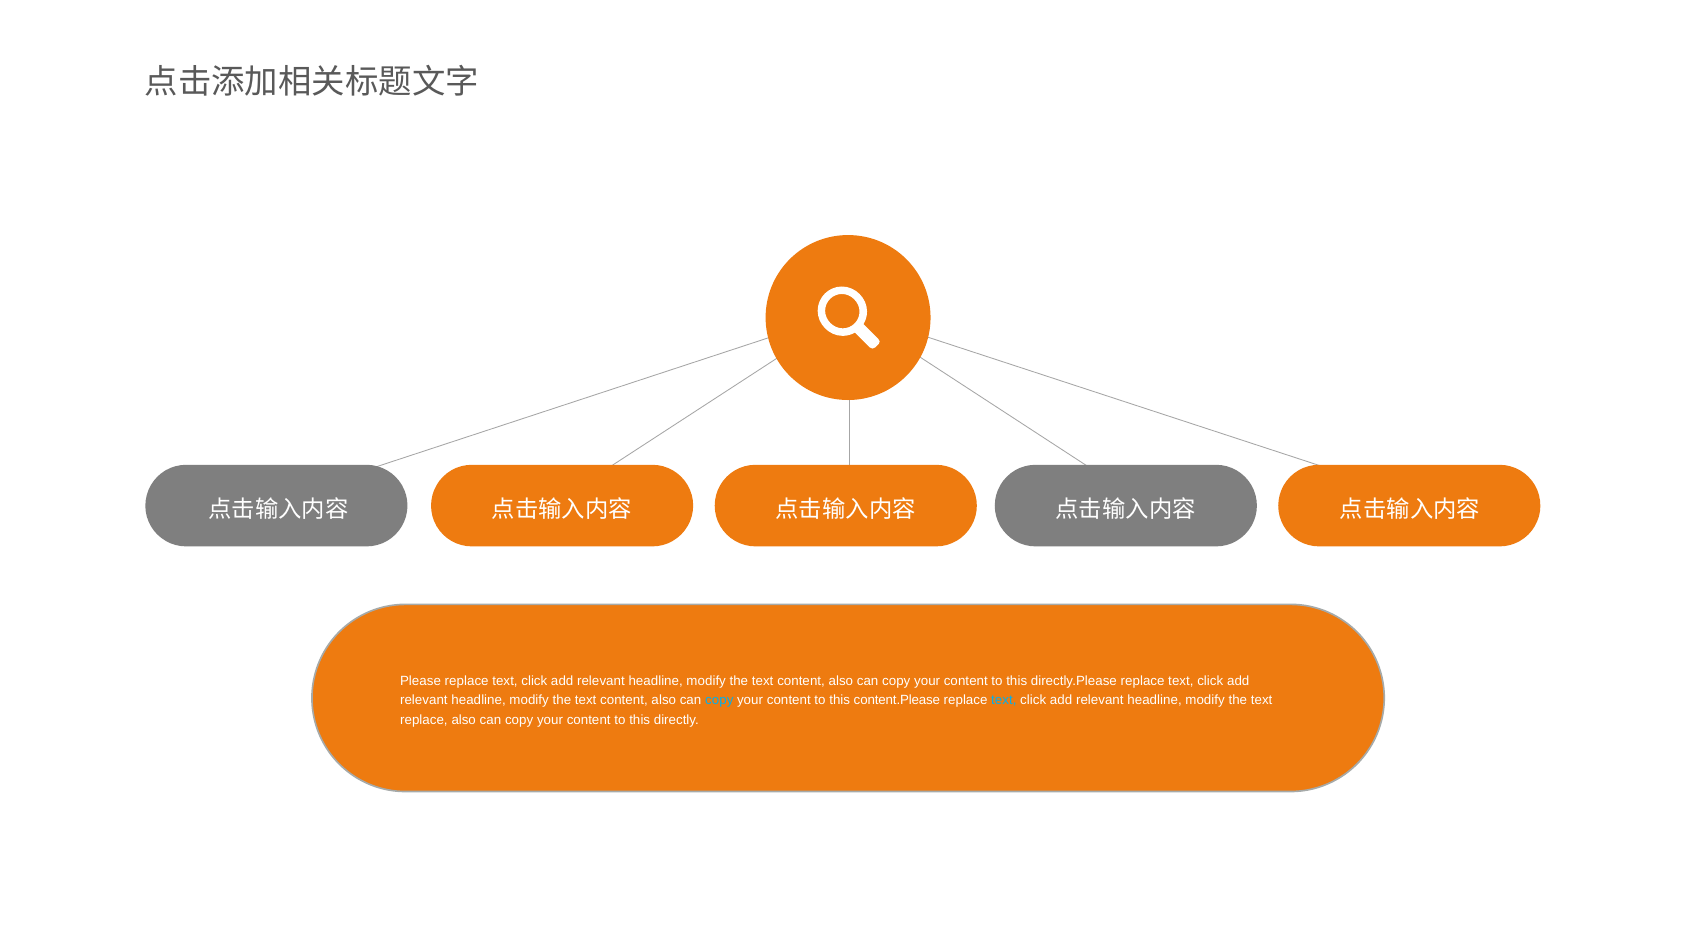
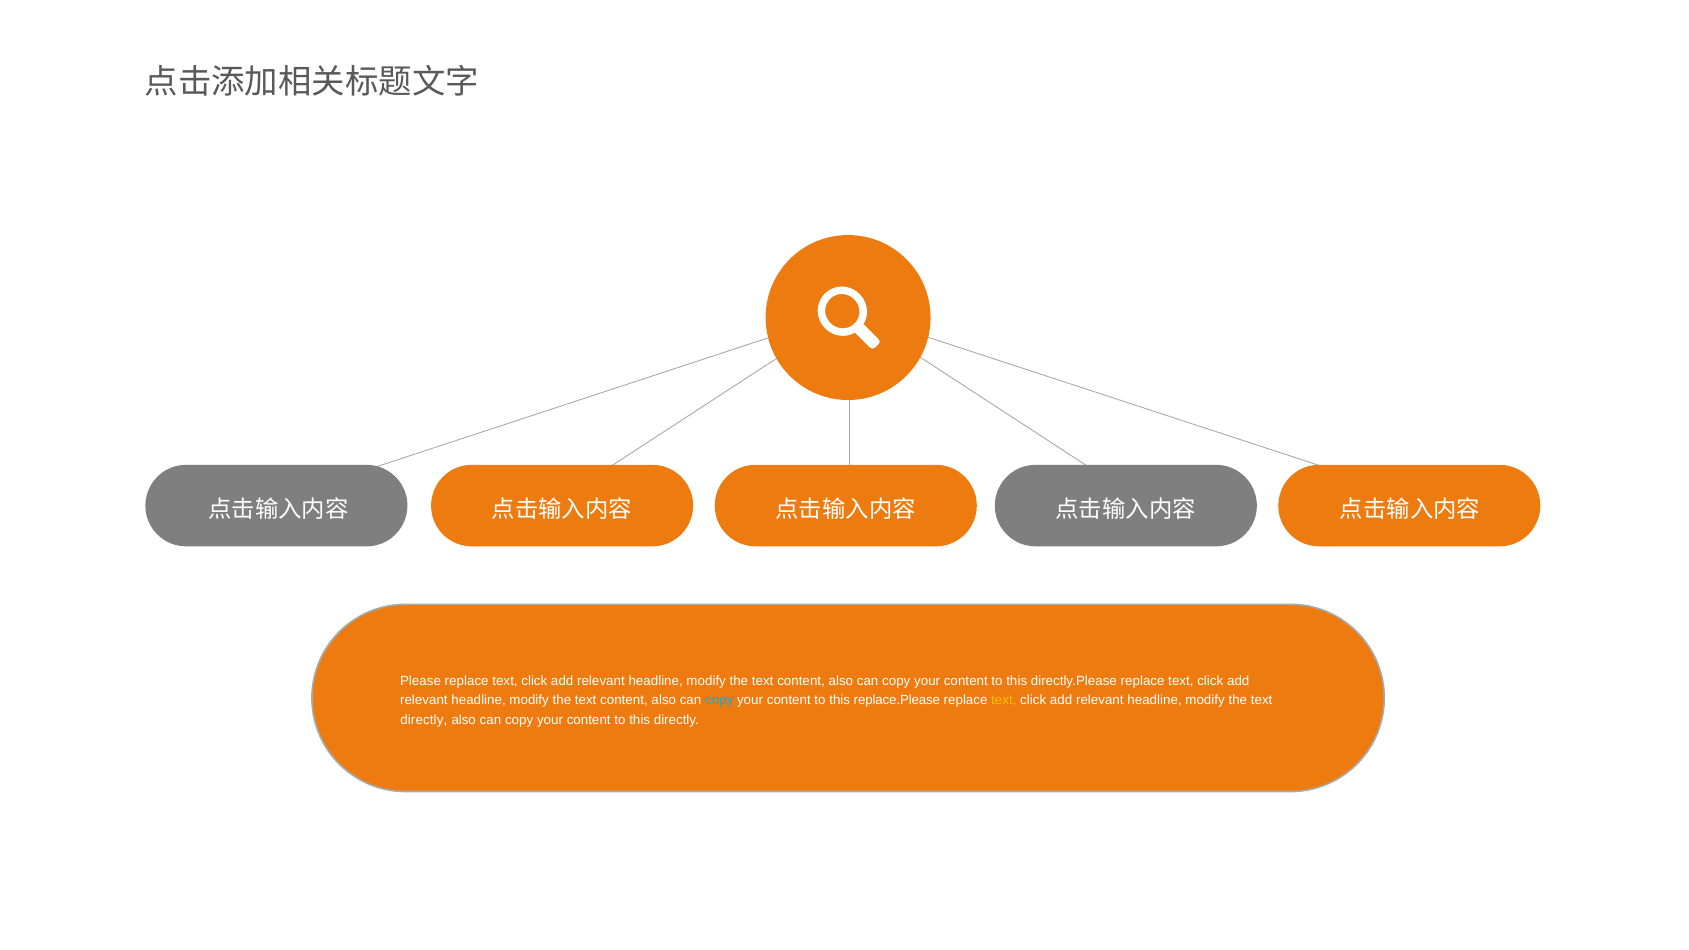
content.Please: content.Please -> replace.Please
text at (1004, 700) colour: light blue -> yellow
replace at (424, 720): replace -> directly
